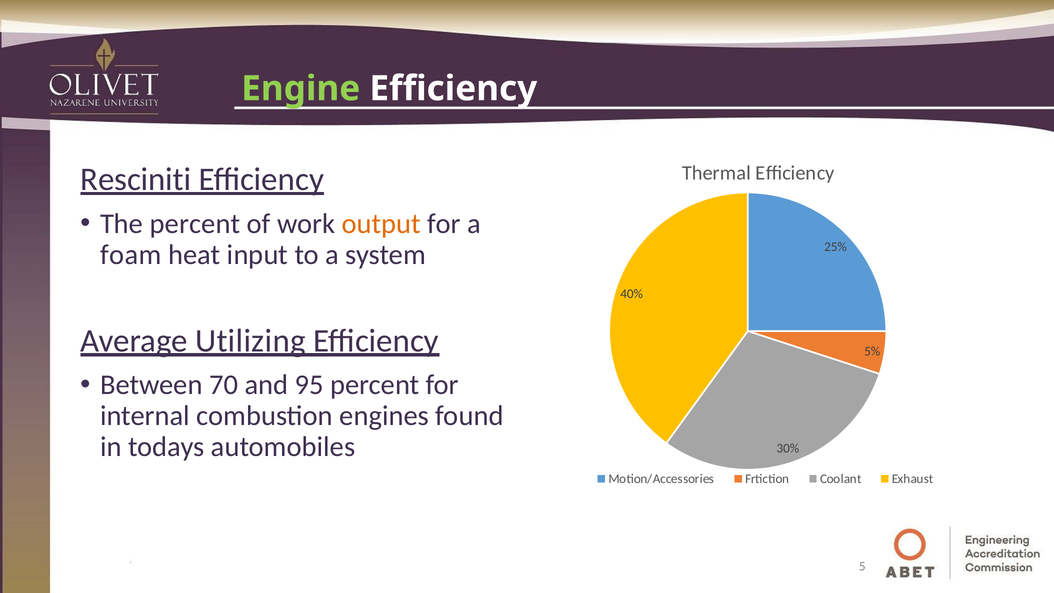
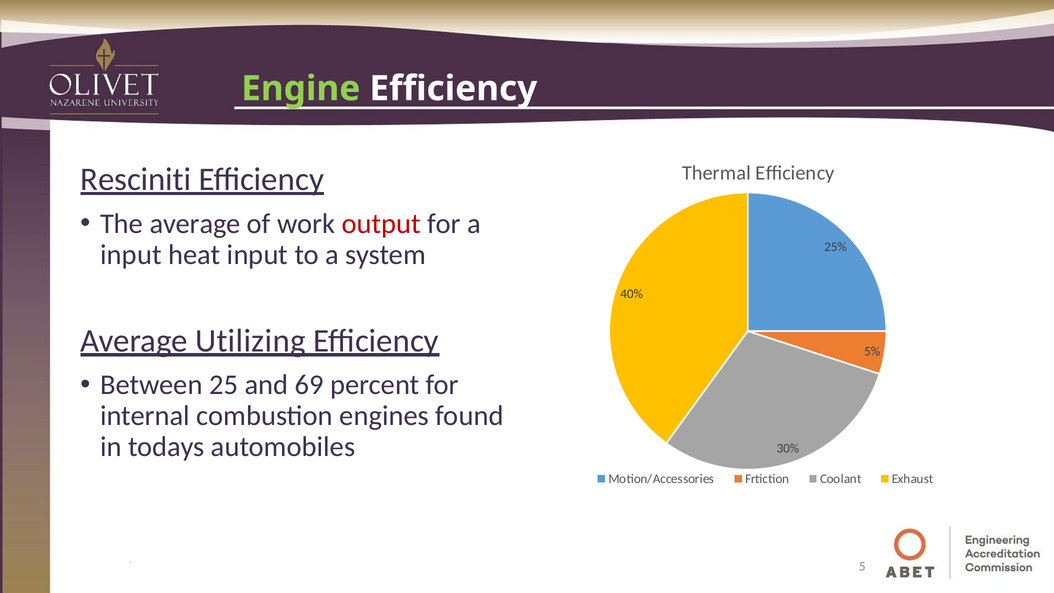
The percent: percent -> average
output colour: orange -> red
foam at (131, 255): foam -> input
70: 70 -> 25
95: 95 -> 69
